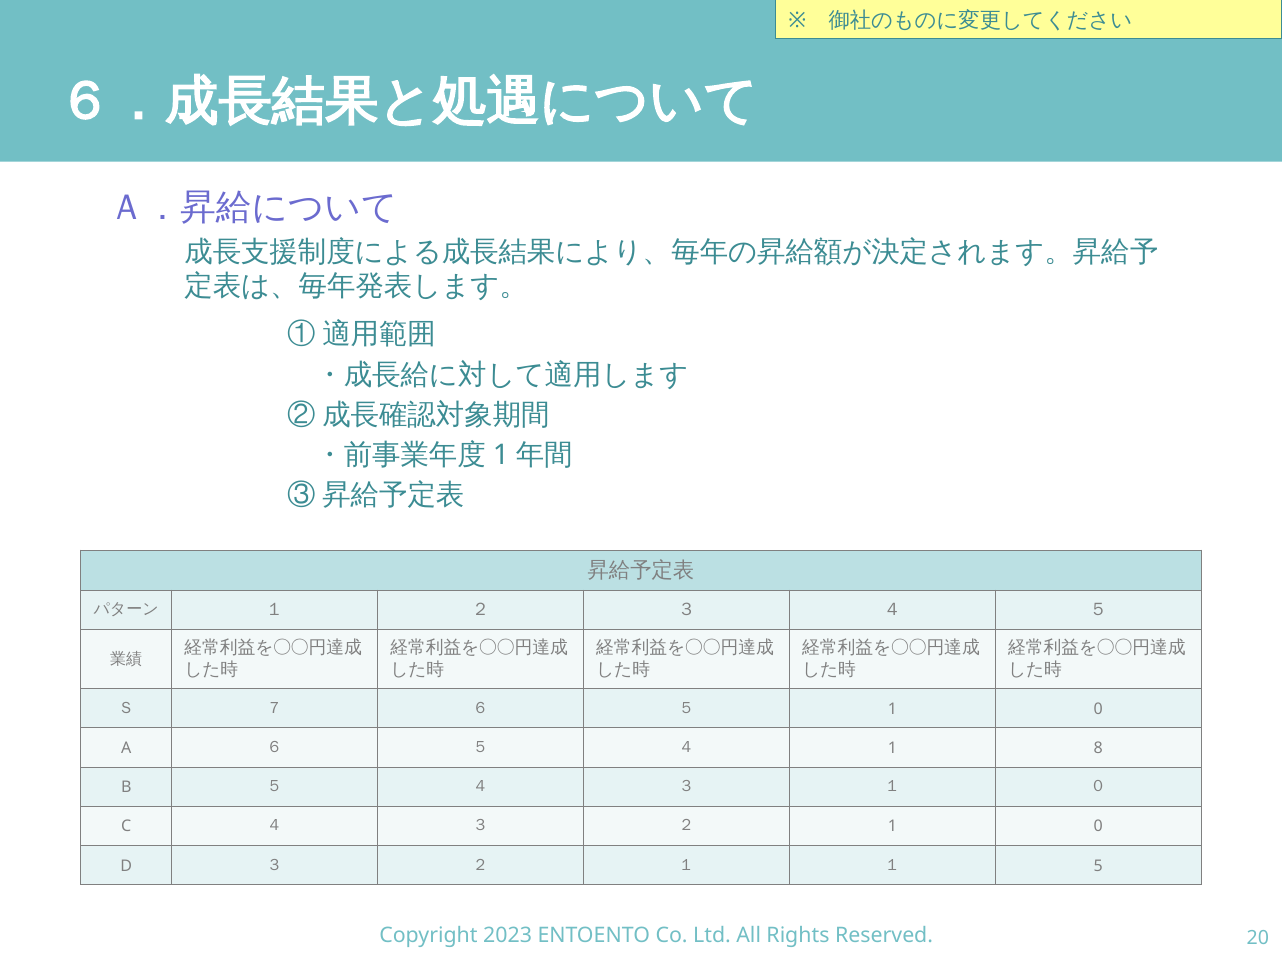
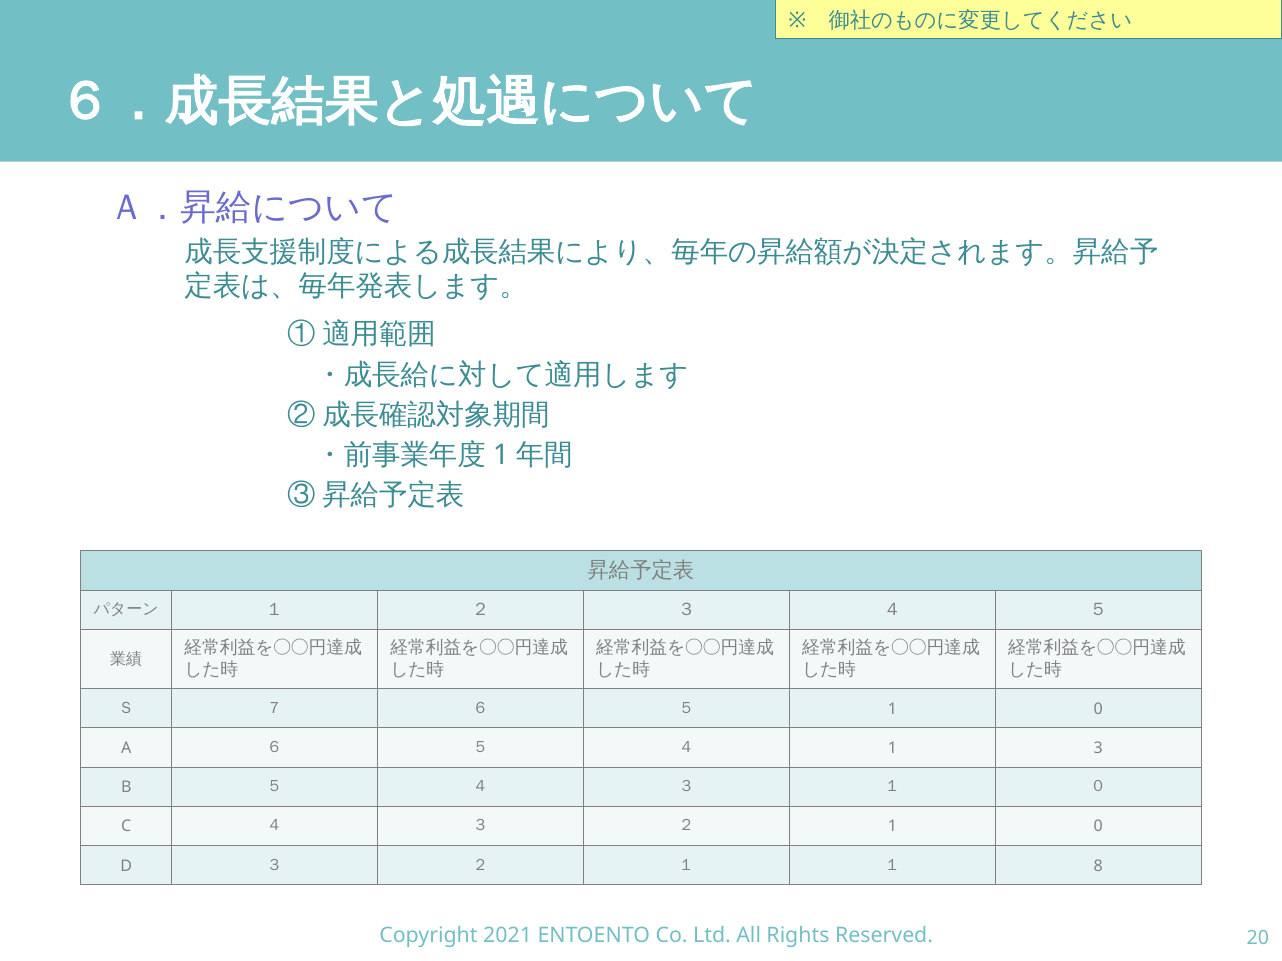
8: 8 -> 3
5: 5 -> 8
2023: 2023 -> 2021
